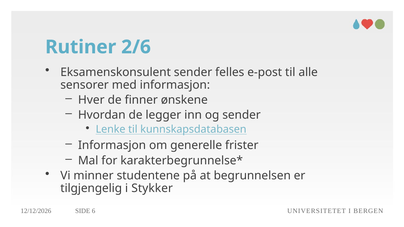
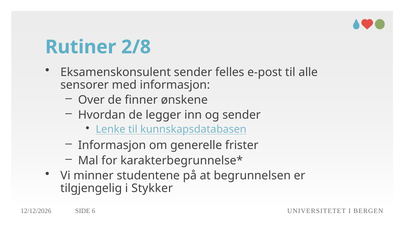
2/6: 2/6 -> 2/8
Hver: Hver -> Over
